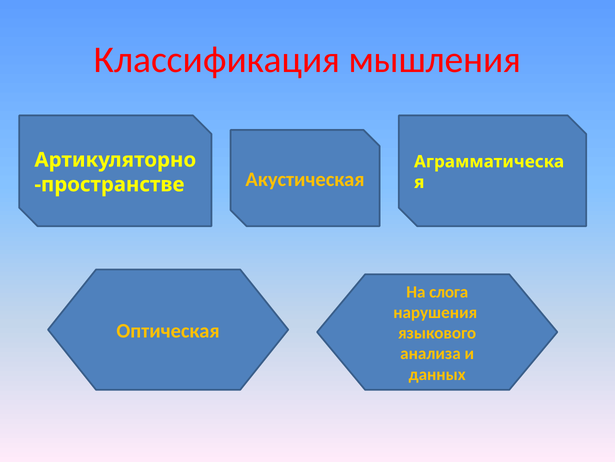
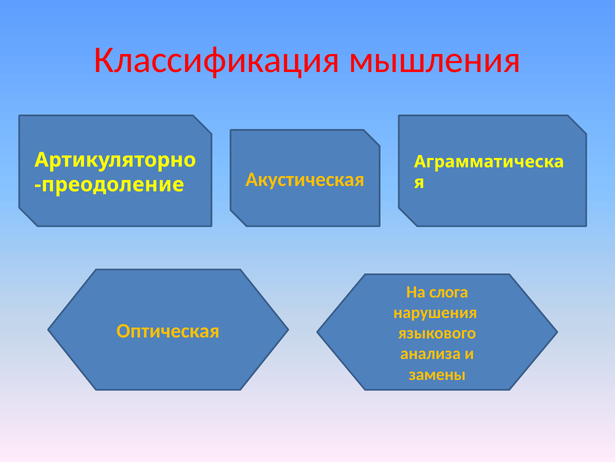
пространстве: пространстве -> преодоление
данных: данных -> замены
